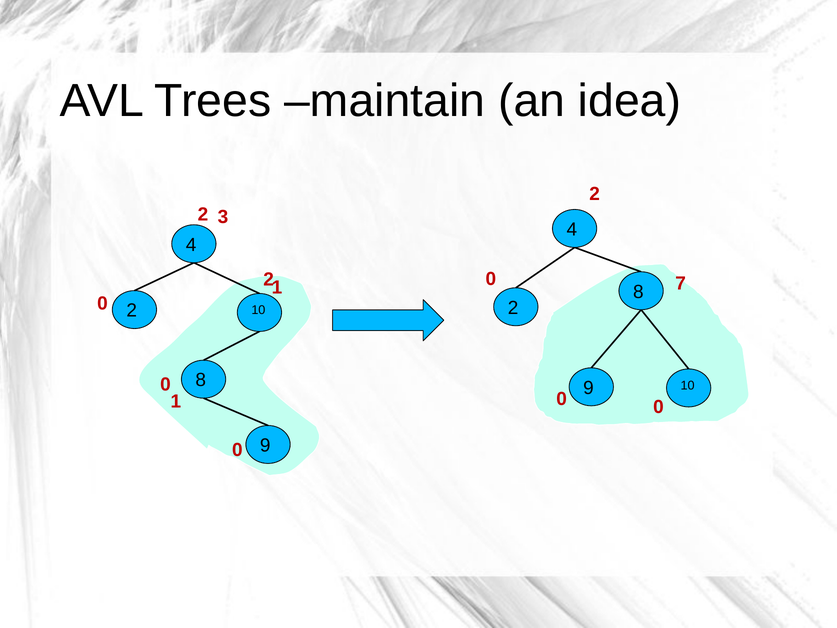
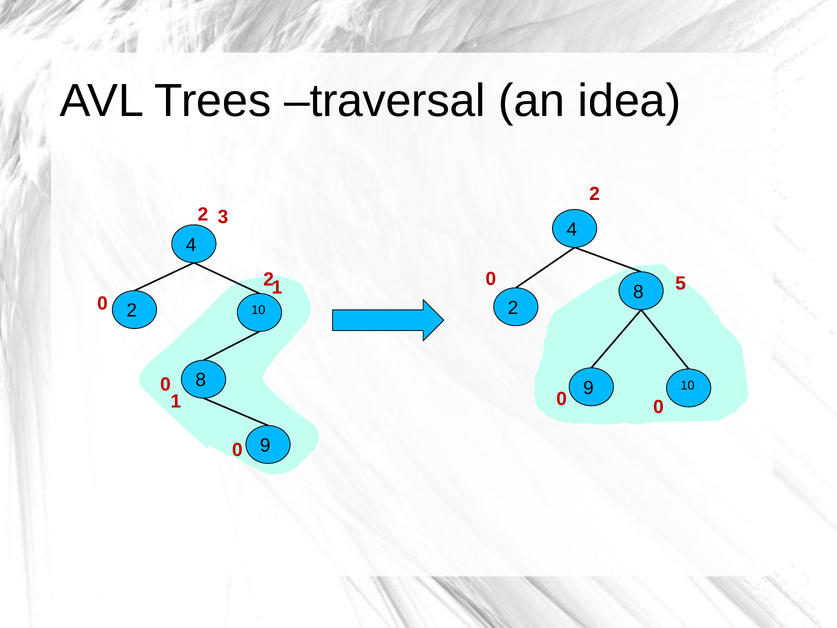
maintain: maintain -> traversal
7: 7 -> 5
